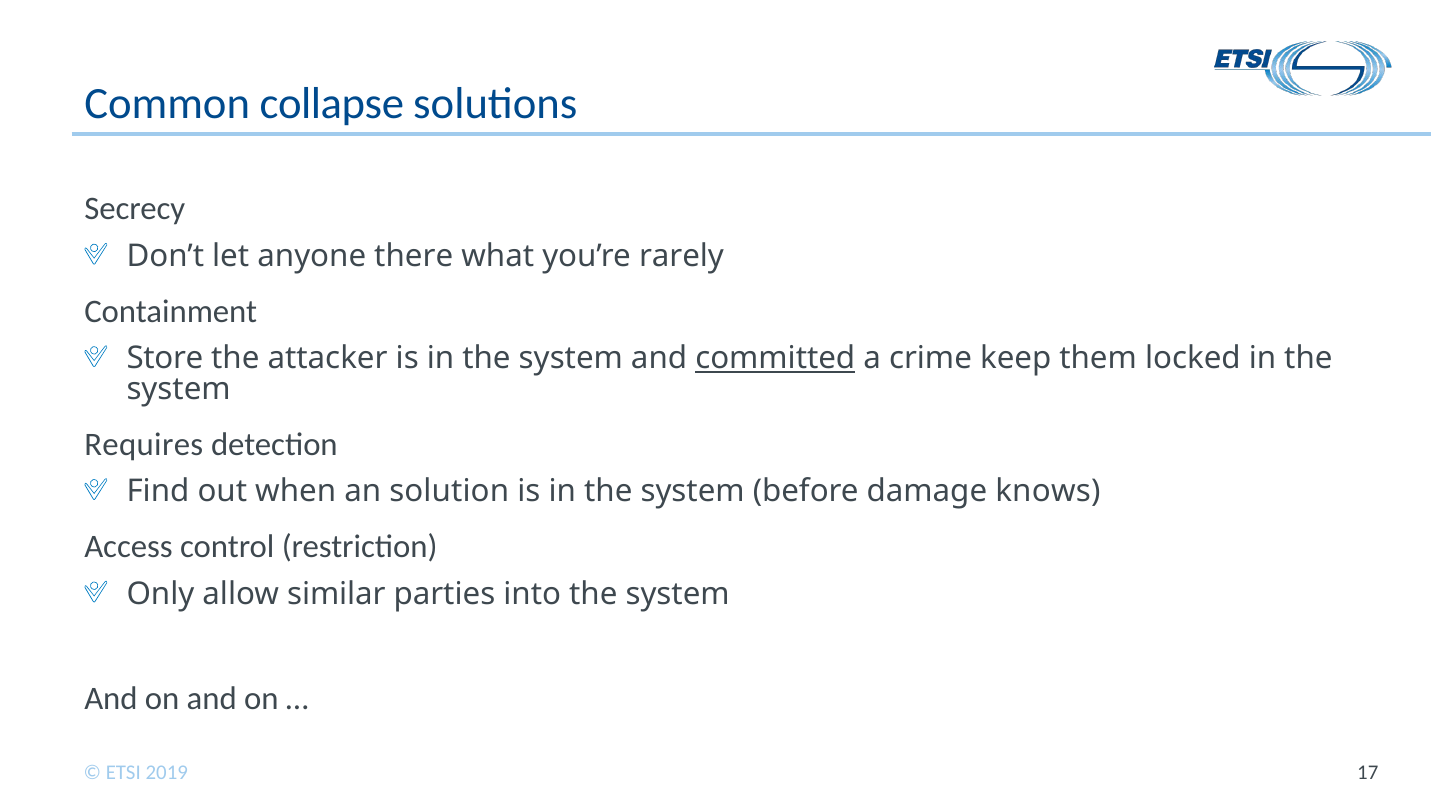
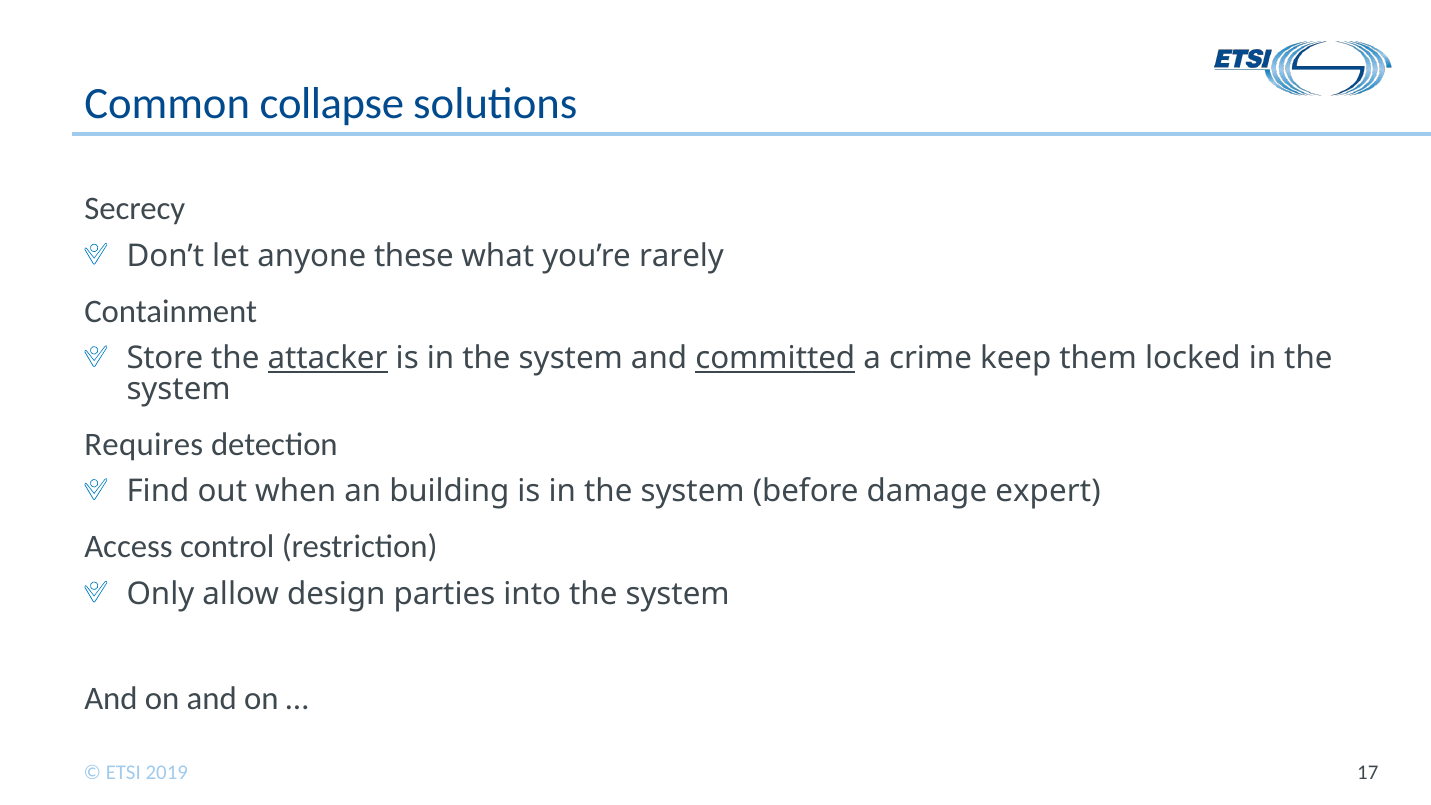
there: there -> these
attacker underline: none -> present
solution: solution -> building
knows: knows -> expert
similar: similar -> design
